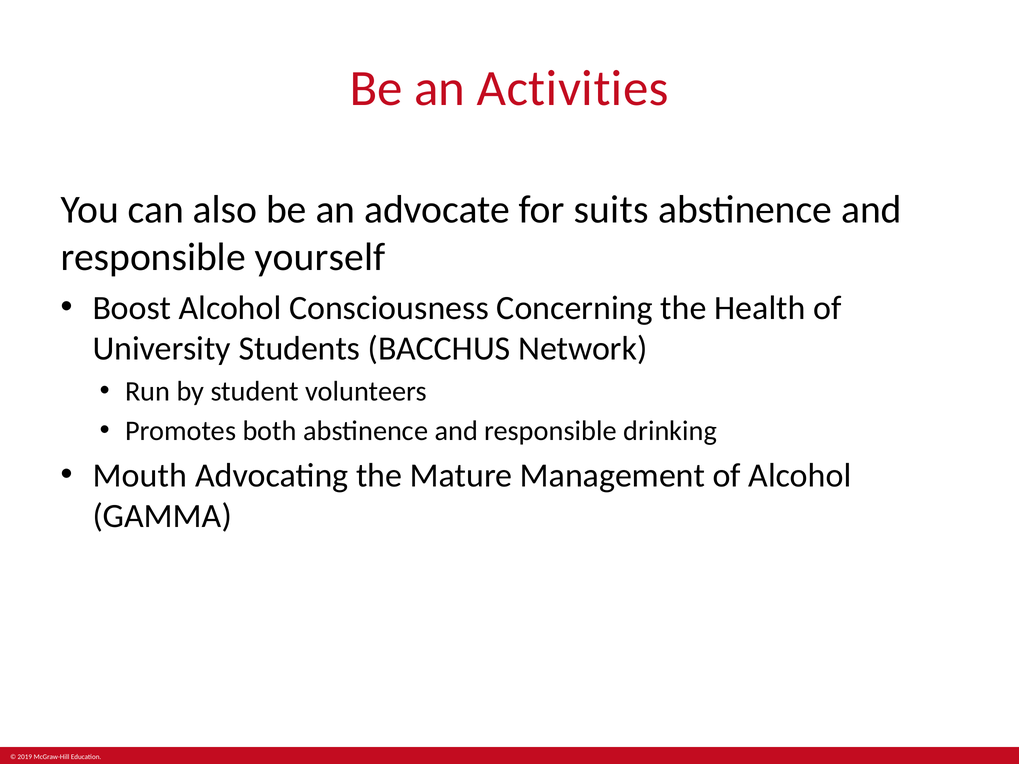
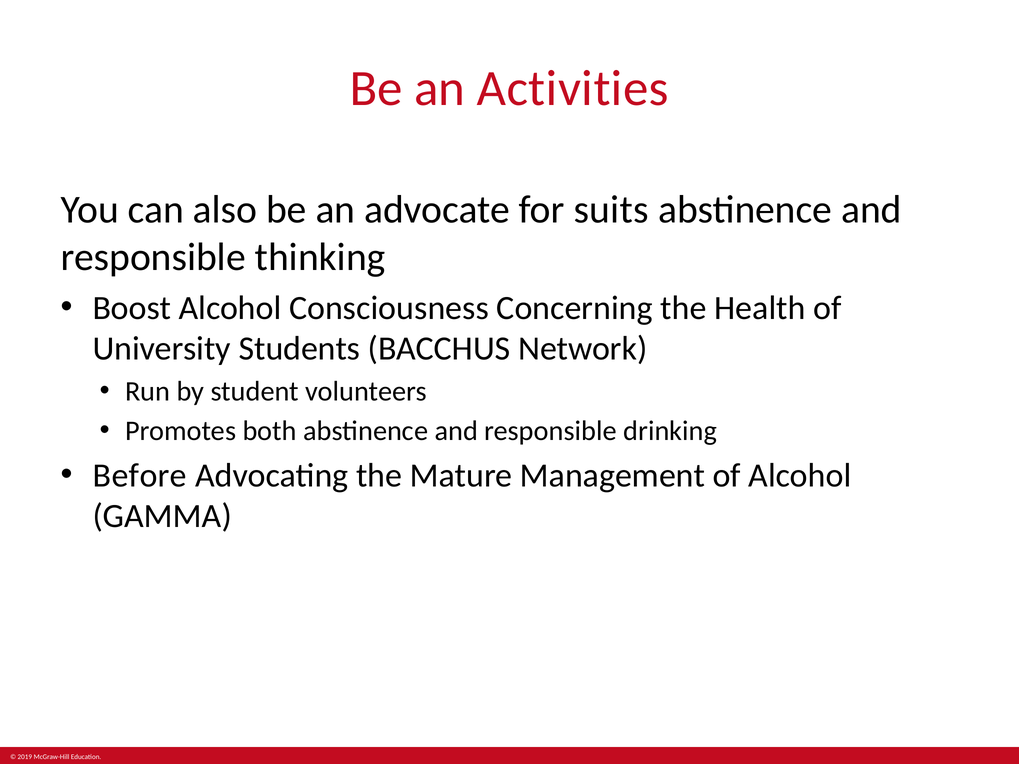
yourself: yourself -> thinking
Mouth: Mouth -> Before
